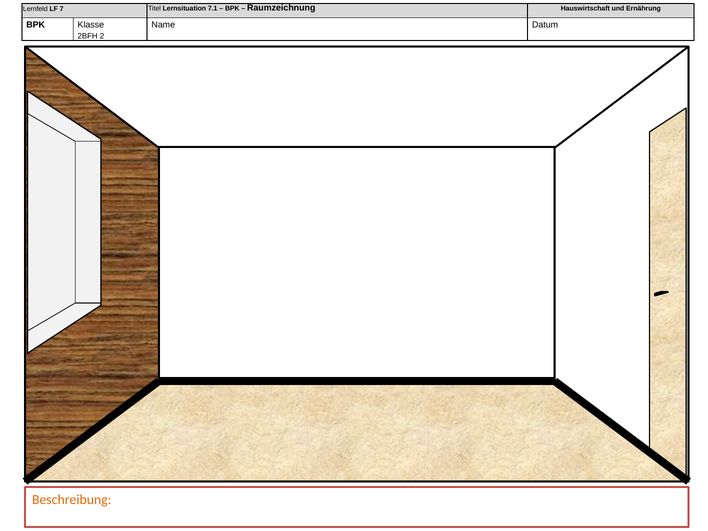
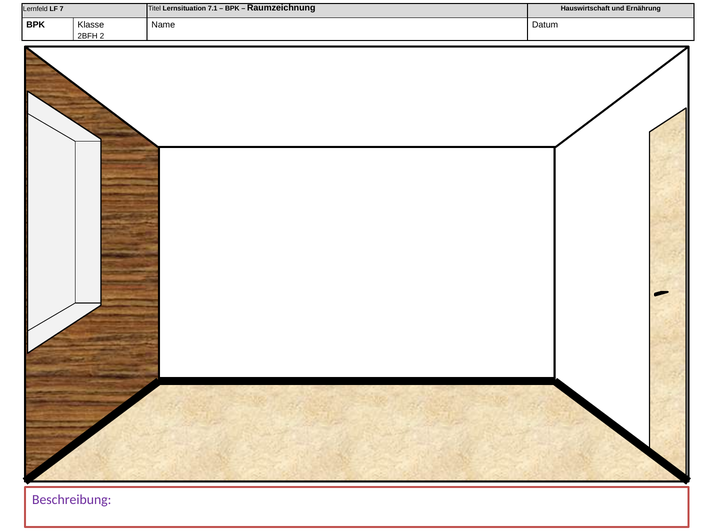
Beschreibung colour: orange -> purple
